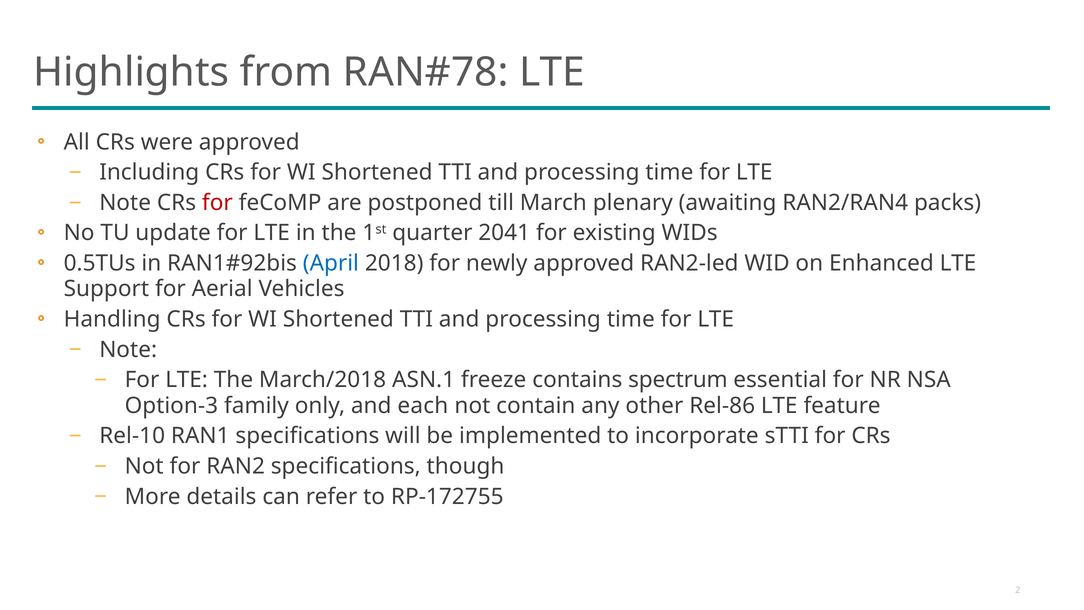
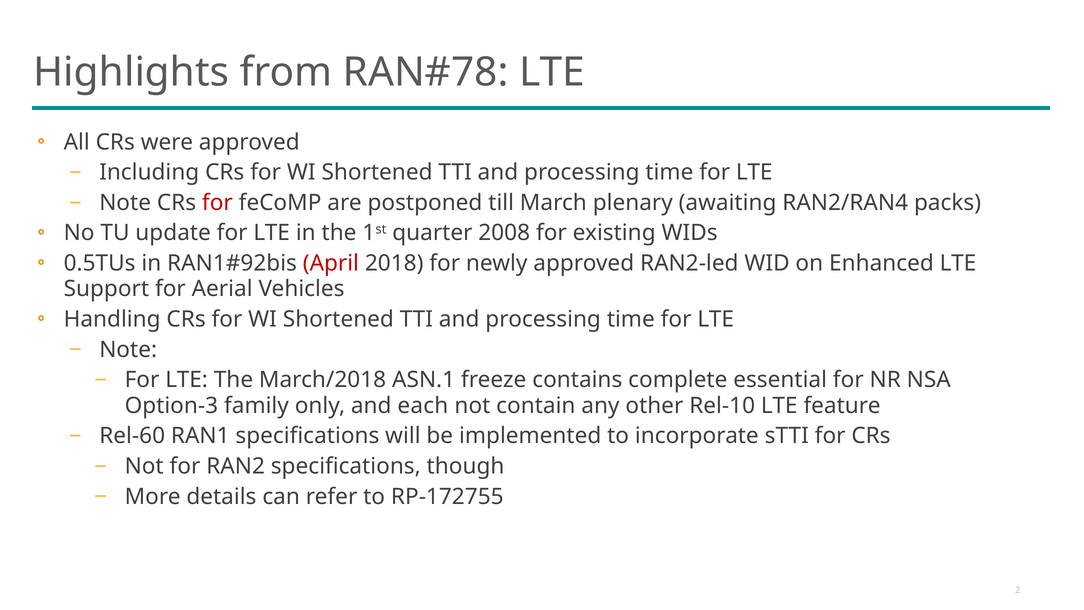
2041: 2041 -> 2008
April colour: blue -> red
spectrum: spectrum -> complete
Rel-86: Rel-86 -> Rel-10
Rel-10: Rel-10 -> Rel-60
